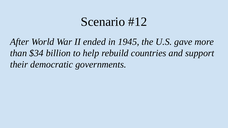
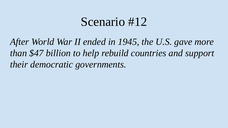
$34: $34 -> $47
